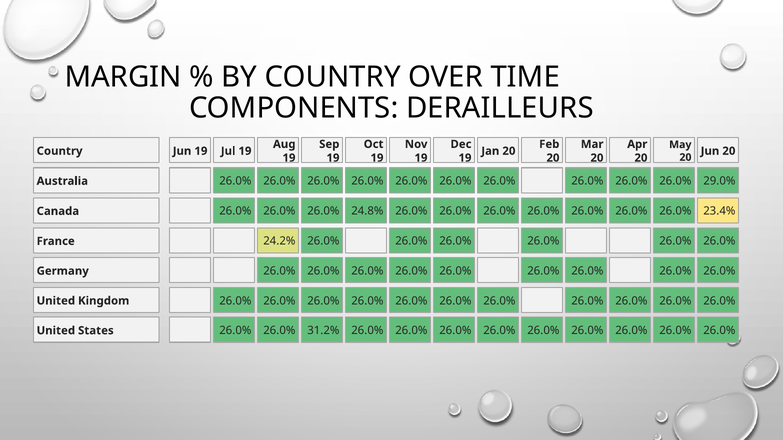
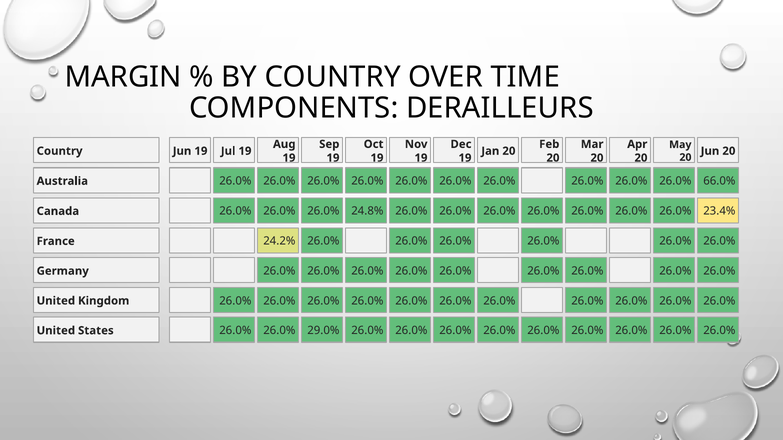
29.0%: 29.0% -> 66.0%
31.2%: 31.2% -> 29.0%
